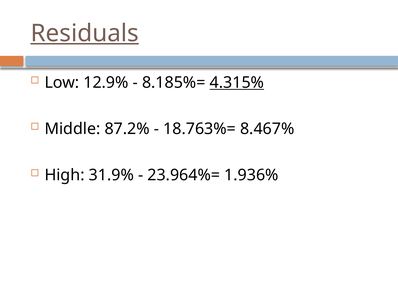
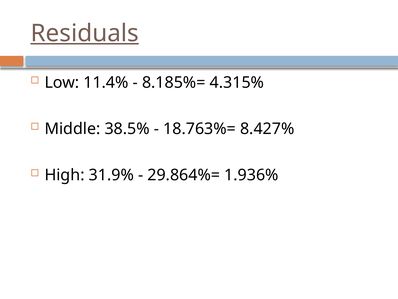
12.9%: 12.9% -> 11.4%
4.315% underline: present -> none
87.2%: 87.2% -> 38.5%
8.467%: 8.467% -> 8.427%
23.964%=: 23.964%= -> 29.864%=
